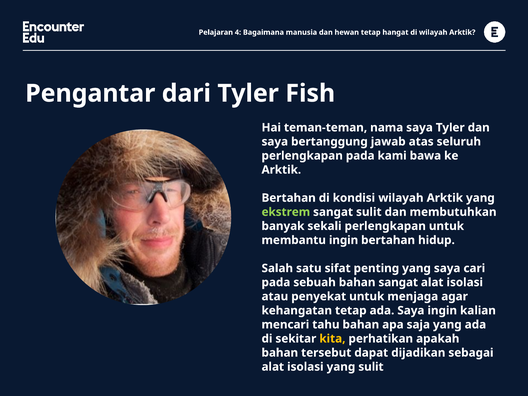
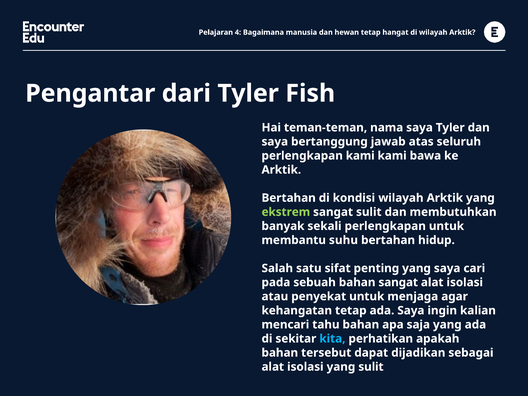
perlengkapan pada: pada -> kami
membantu ingin: ingin -> suhu
kita colour: yellow -> light blue
